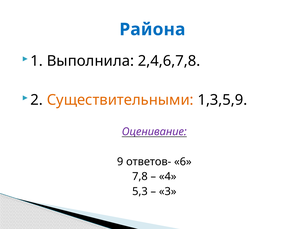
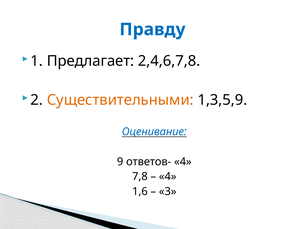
Района: Района -> Правду
Выполнила: Выполнила -> Предлагает
Оценивание colour: purple -> blue
ответов- 6: 6 -> 4
5,3: 5,3 -> 1,6
